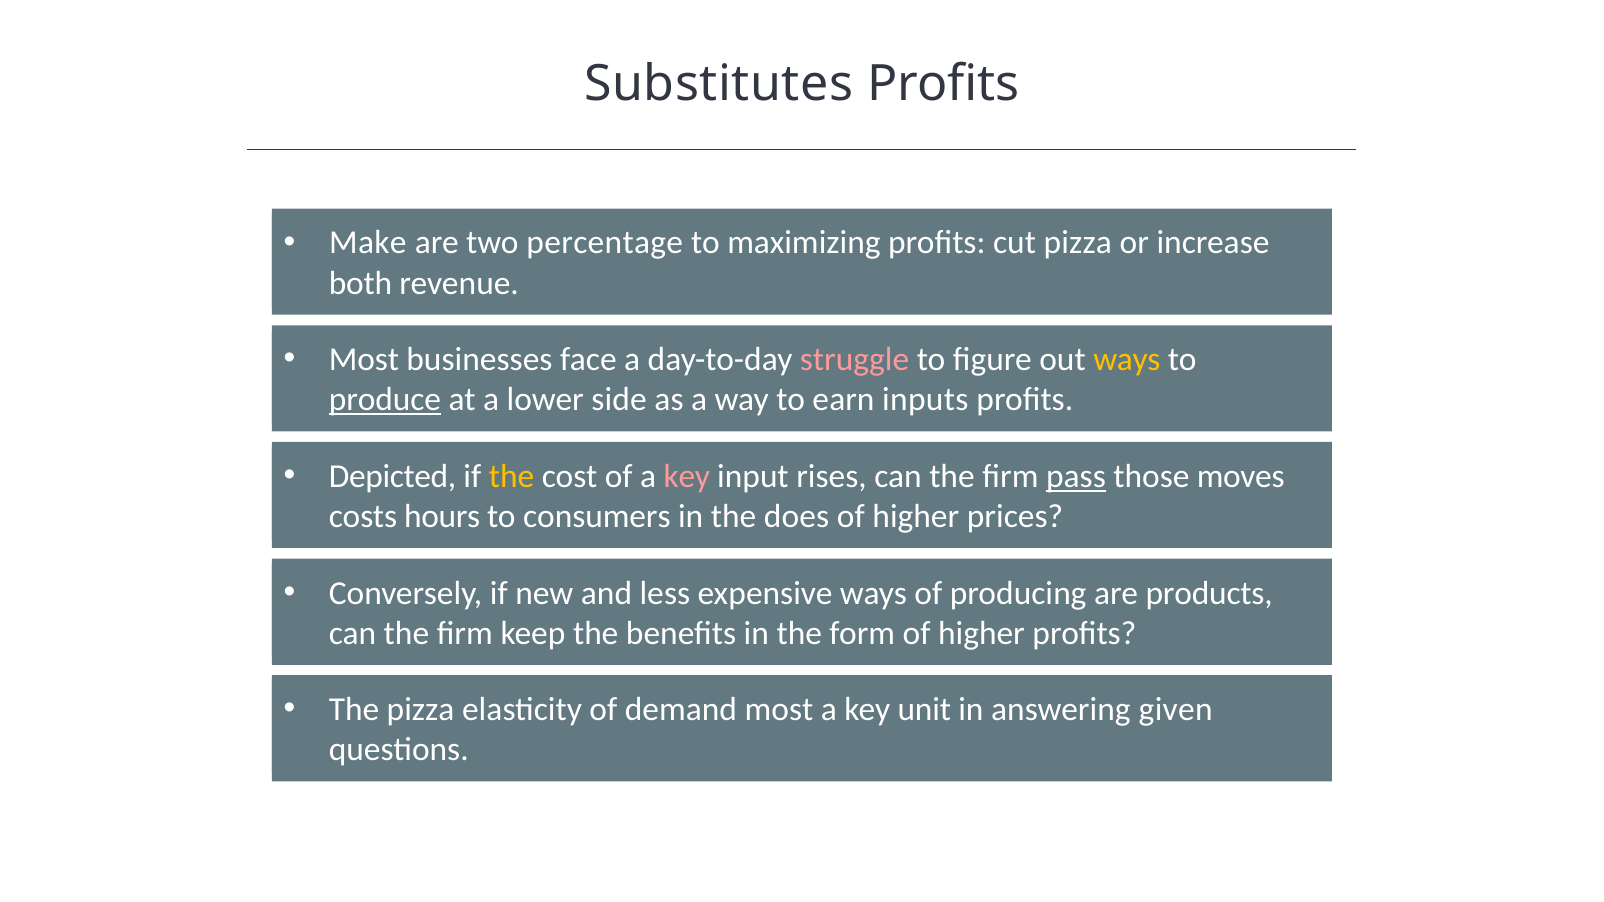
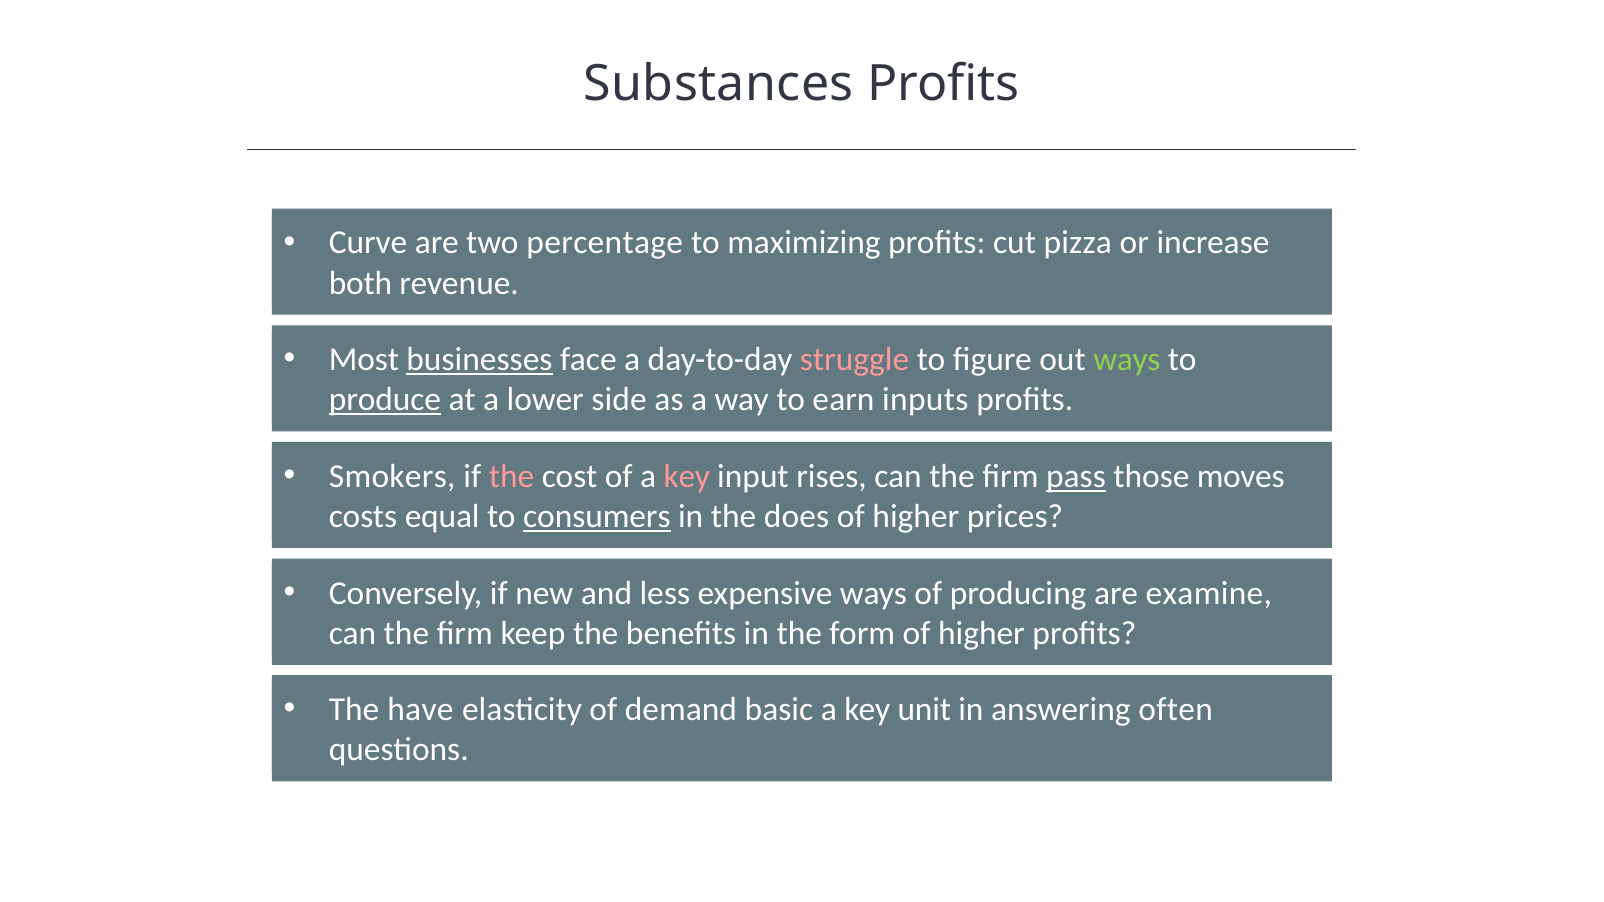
Substitutes: Substitutes -> Substances
Make: Make -> Curve
businesses underline: none -> present
ways at (1127, 360) colour: yellow -> light green
Depicted: Depicted -> Smokers
the at (512, 476) colour: yellow -> pink
hours: hours -> equal
consumers underline: none -> present
products: products -> examine
The pizza: pizza -> have
demand most: most -> basic
given: given -> often
